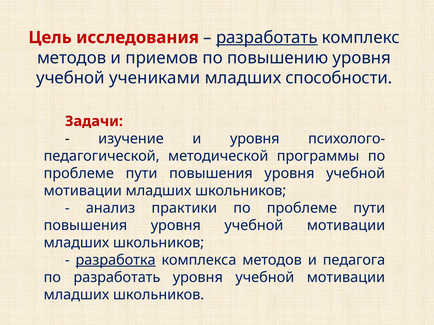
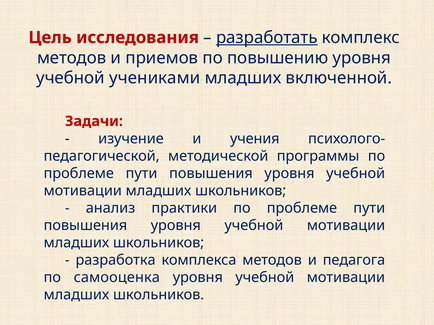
способности: способности -> включенной
и уровня: уровня -> учения
разработка underline: present -> none
по разработать: разработать -> самооценка
